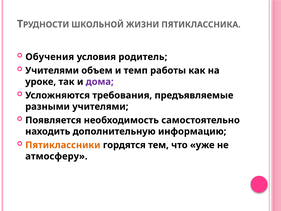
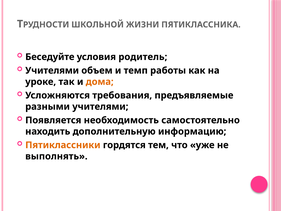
Обучения: Обучения -> Беседуйте
дома colour: purple -> orange
атмосферу: атмосферу -> выполнять
